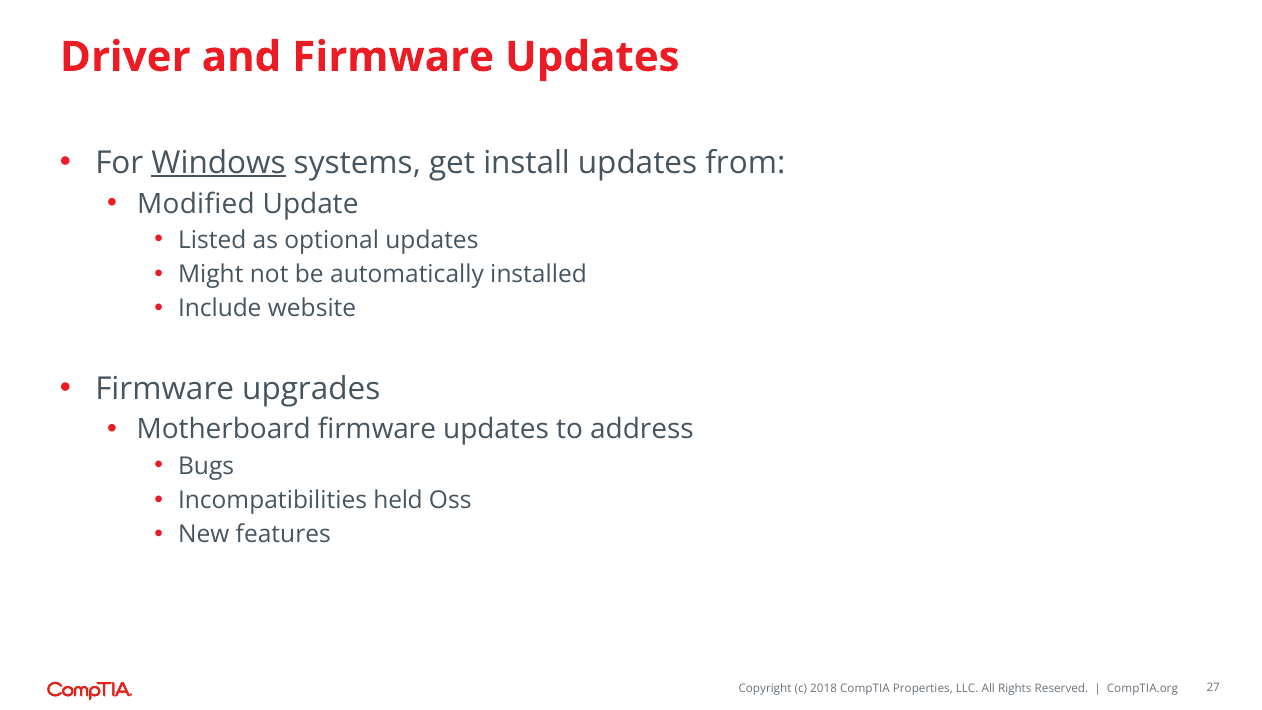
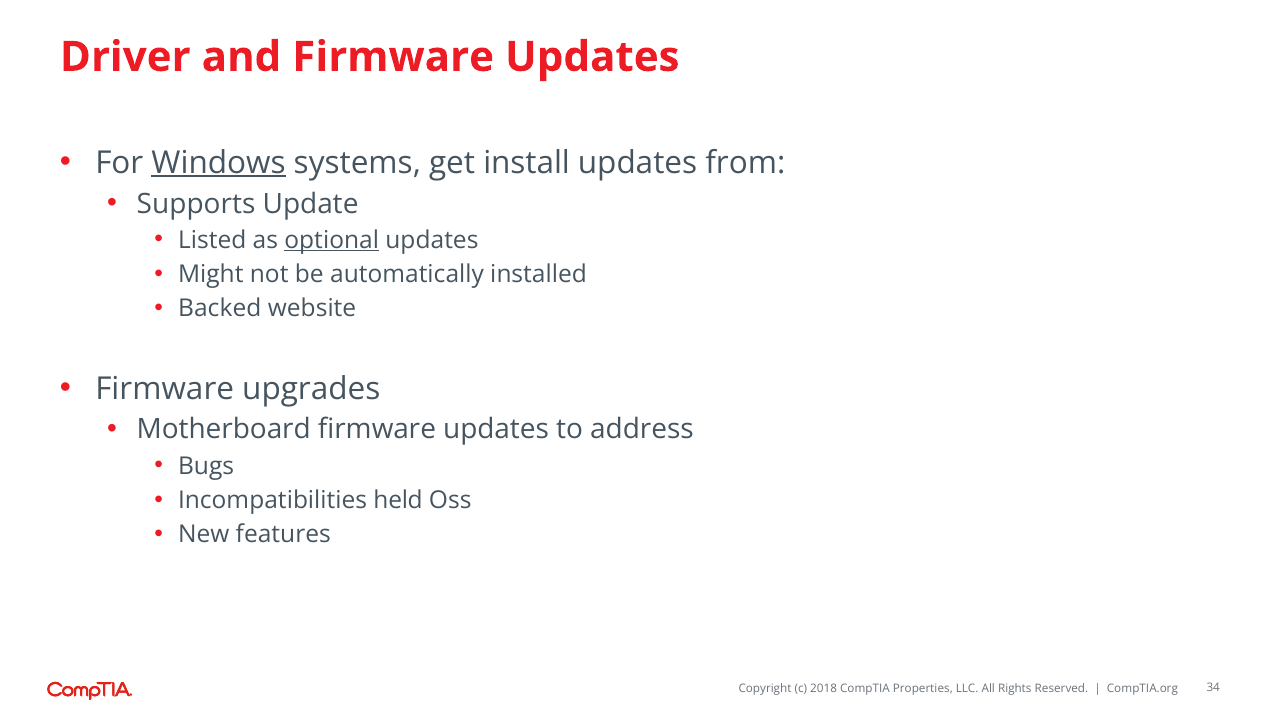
Modified: Modified -> Supports
optional underline: none -> present
Include: Include -> Backed
27: 27 -> 34
